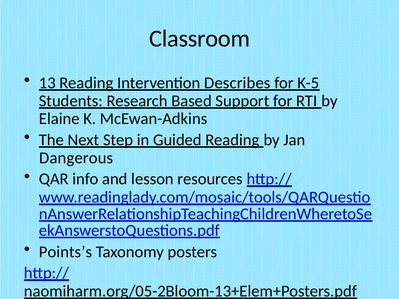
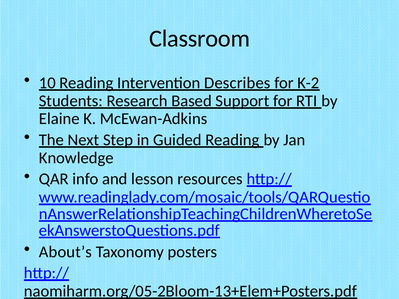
13: 13 -> 10
K-5: K-5 -> K-2
Dangerous: Dangerous -> Knowledge
Points’s: Points’s -> About’s
